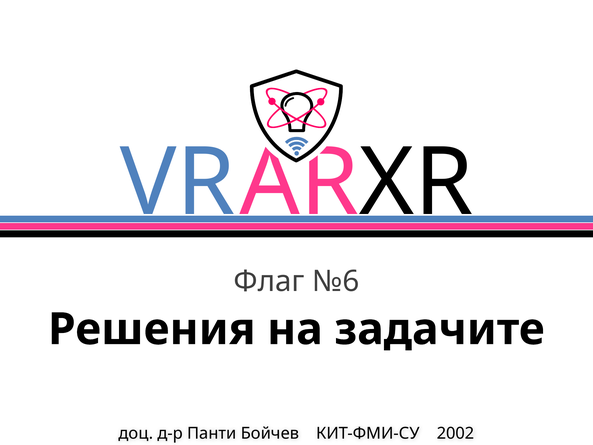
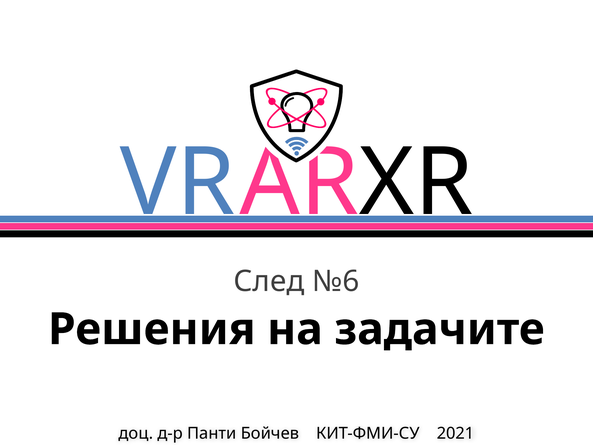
Флаг: Флаг -> След
2002: 2002 -> 2021
